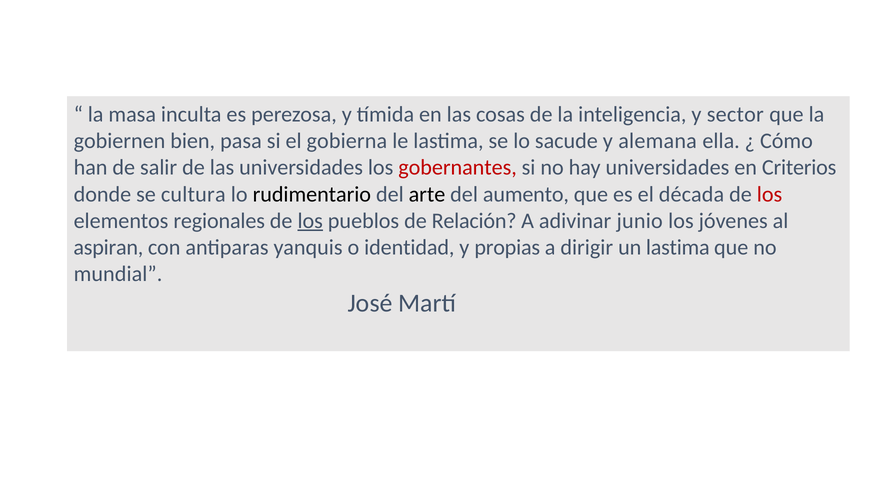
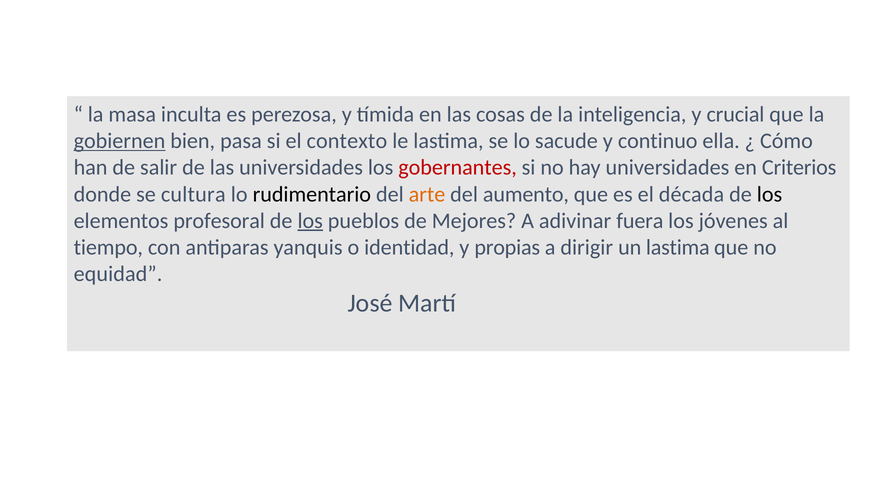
sector: sector -> crucial
gobiernen underline: none -> present
gobierna: gobierna -> contexto
alemana: alemana -> continuo
arte colour: black -> orange
los at (770, 194) colour: red -> black
regionales: regionales -> profesoral
Relación: Relación -> Mejores
junio: junio -> fuera
aspiran: aspiran -> tiempo
mundial: mundial -> equidad
